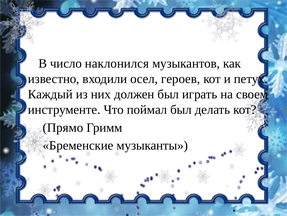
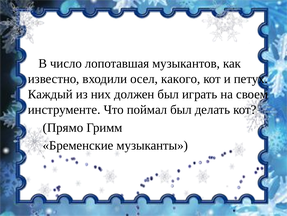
наклонился: наклонился -> лопотавшая
героев: героев -> какого
